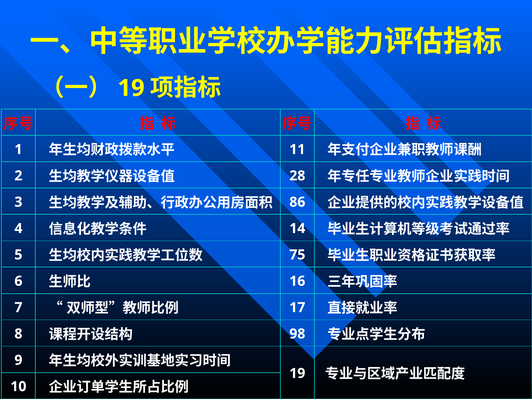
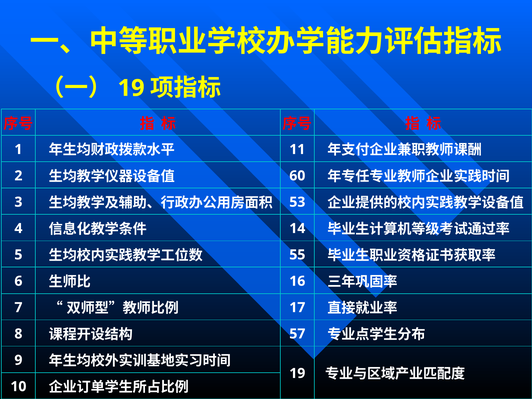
28: 28 -> 60
86: 86 -> 53
75: 75 -> 55
98: 98 -> 57
